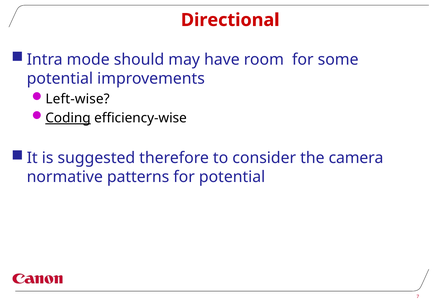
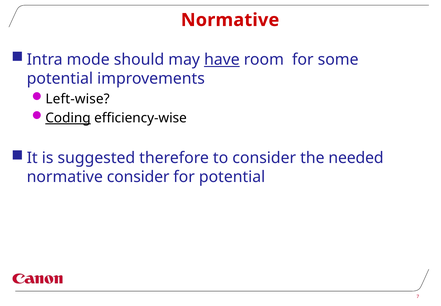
Directional at (230, 20): Directional -> Normative
have underline: none -> present
camera: camera -> needed
normative patterns: patterns -> consider
